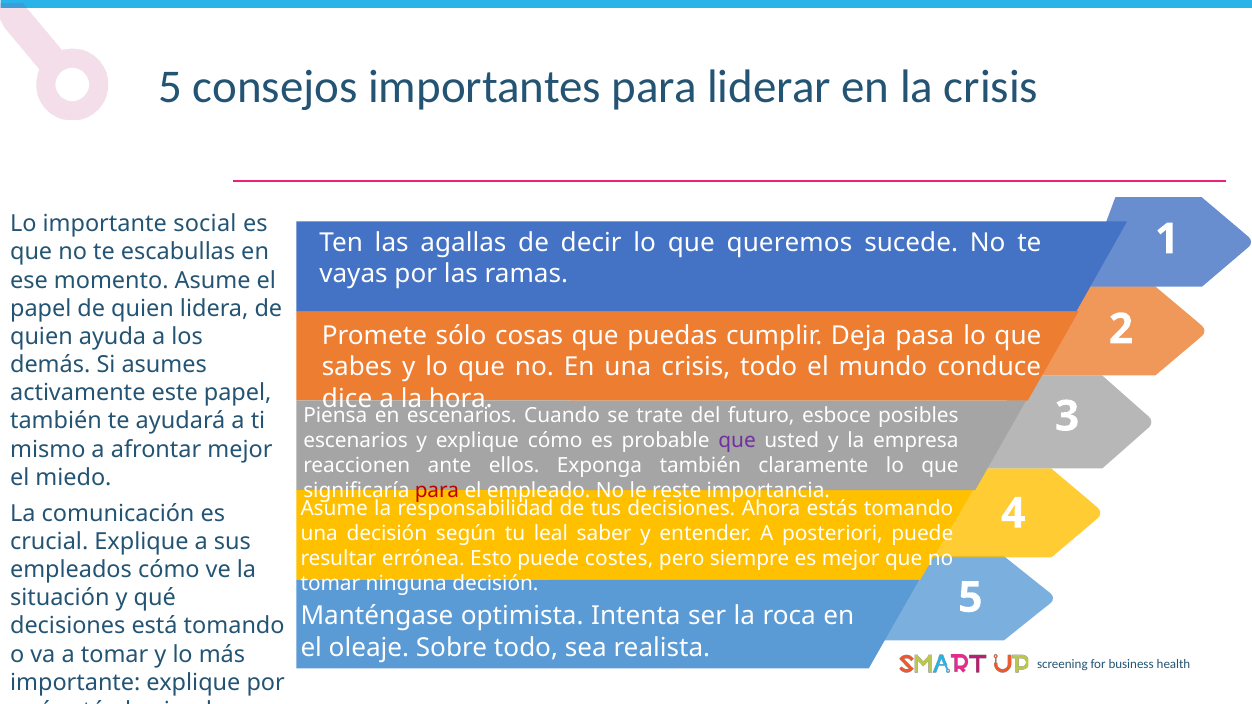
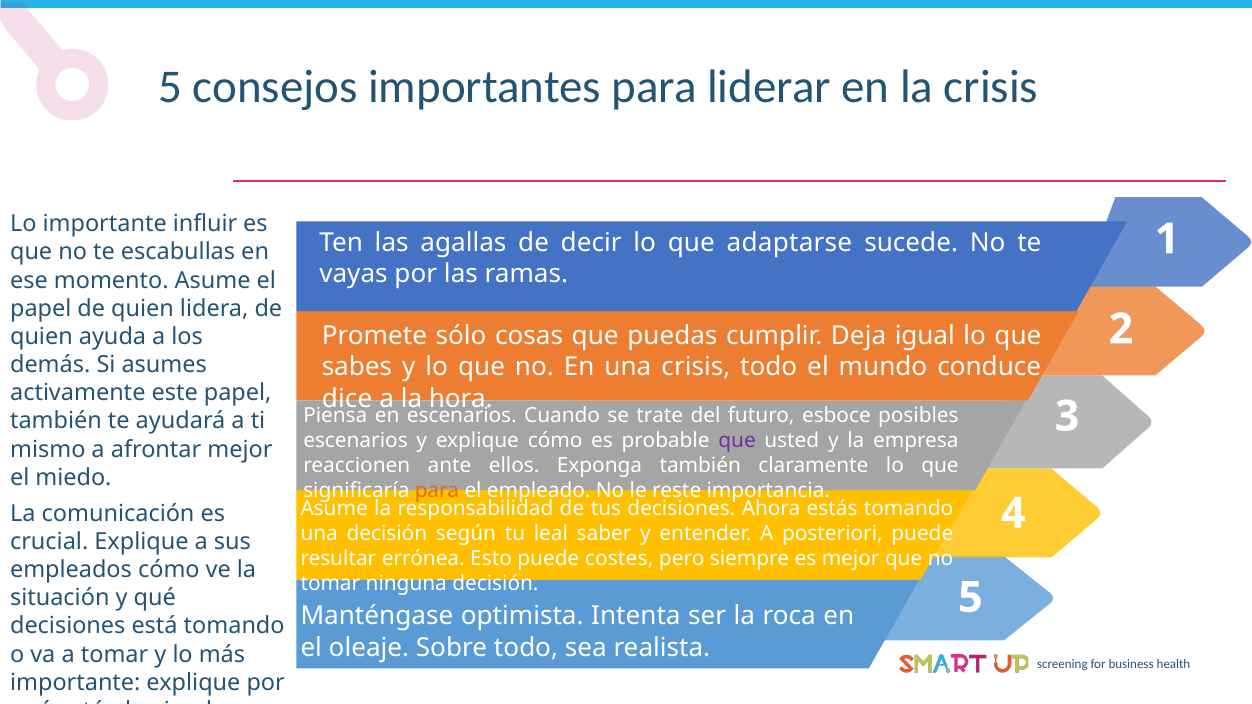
social: social -> influir
queremos: queremos -> adaptarse
pasa: pasa -> igual
para at (437, 491) colour: red -> orange
